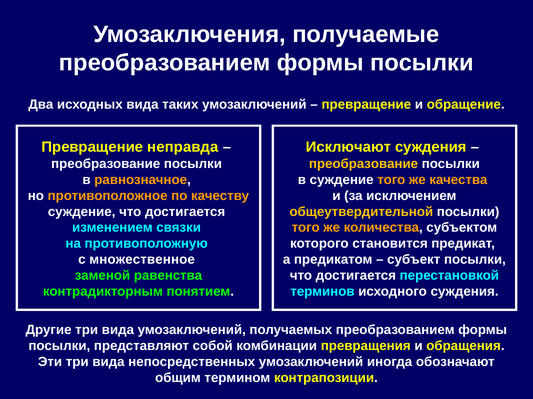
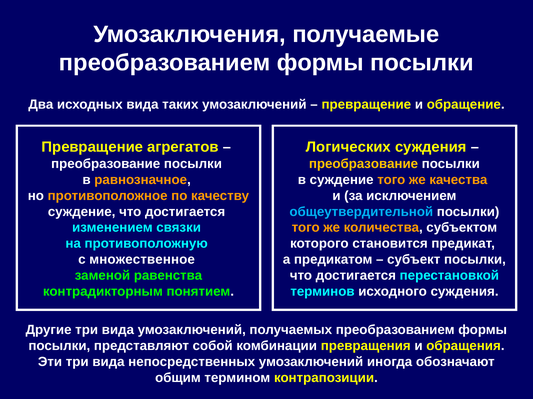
неправда: неправда -> агрегатов
Исключают: Исключают -> Логических
общеутвердительной colour: yellow -> light blue
